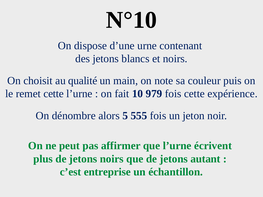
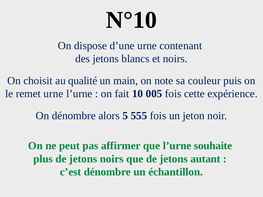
remet cette: cette -> urne
979: 979 -> 005
écrivent: écrivent -> souhaite
c’est entreprise: entreprise -> dénombre
